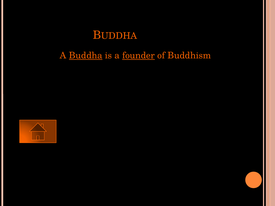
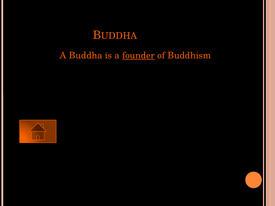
Buddha underline: present -> none
